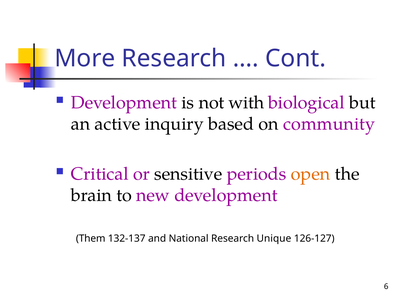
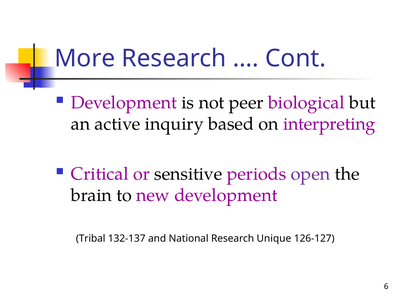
with: with -> peer
community: community -> interpreting
open colour: orange -> purple
Them: Them -> Tribal
